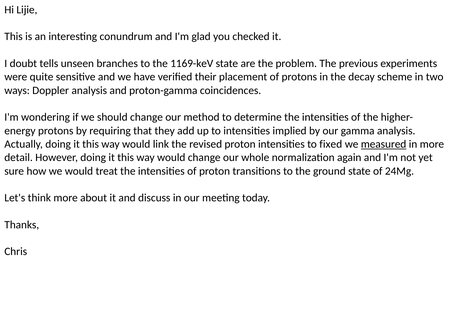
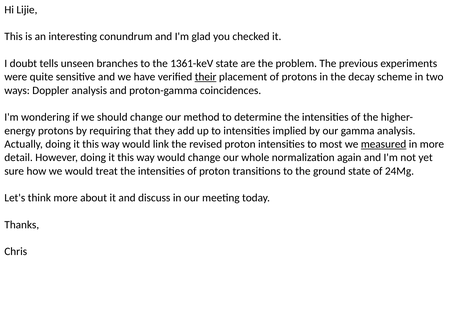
1169-keV: 1169-keV -> 1361-keV
their underline: none -> present
fixed: fixed -> most
